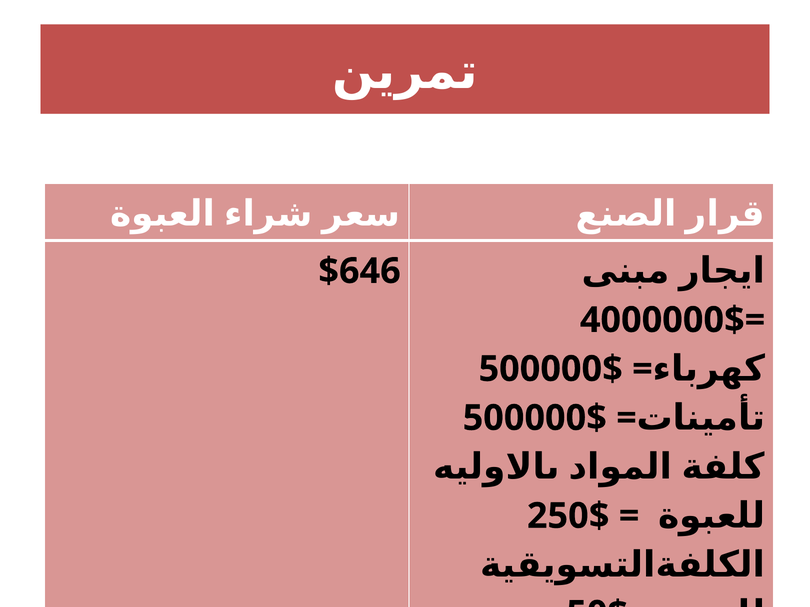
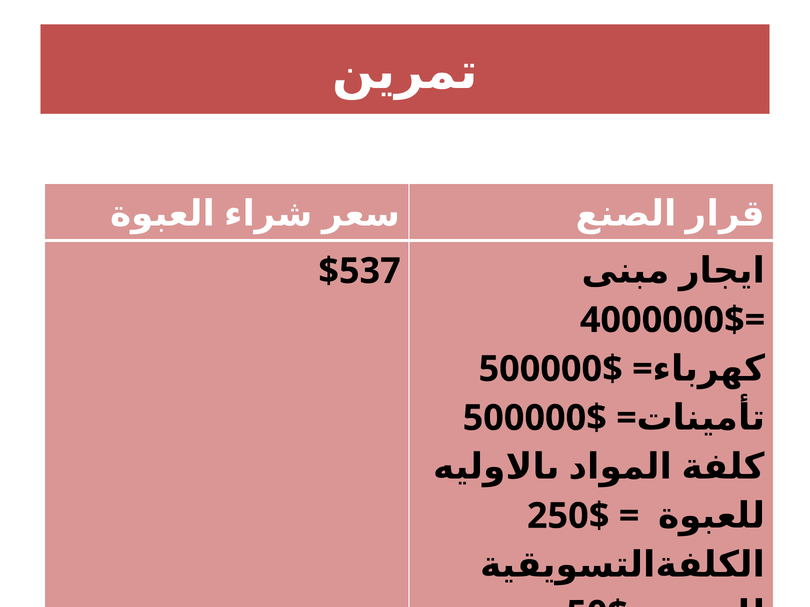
$646: $646 -> $537
